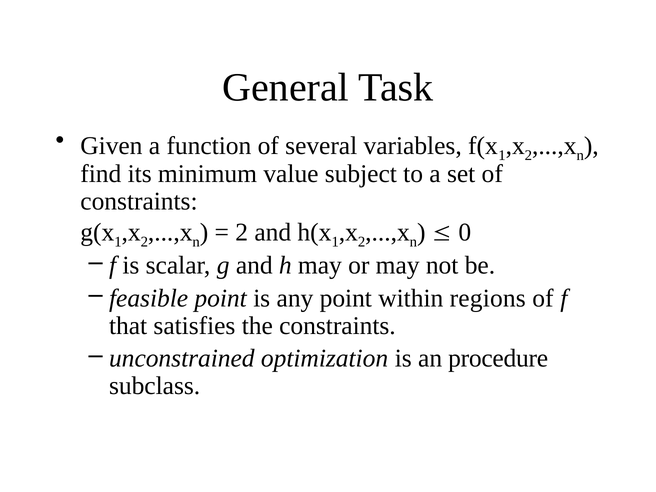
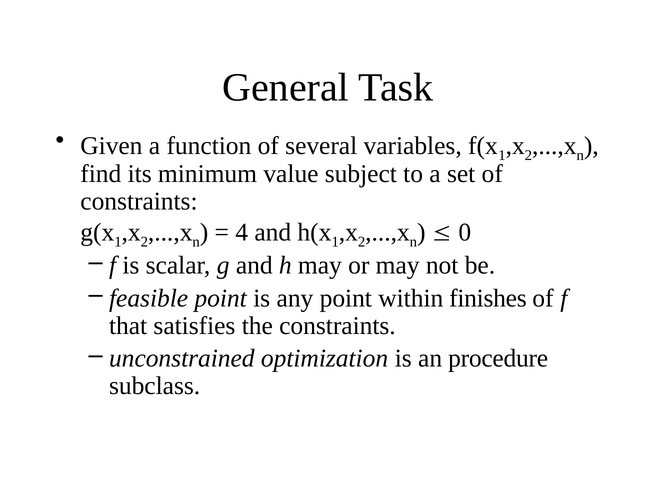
2 at (242, 232): 2 -> 4
regions: regions -> finishes
